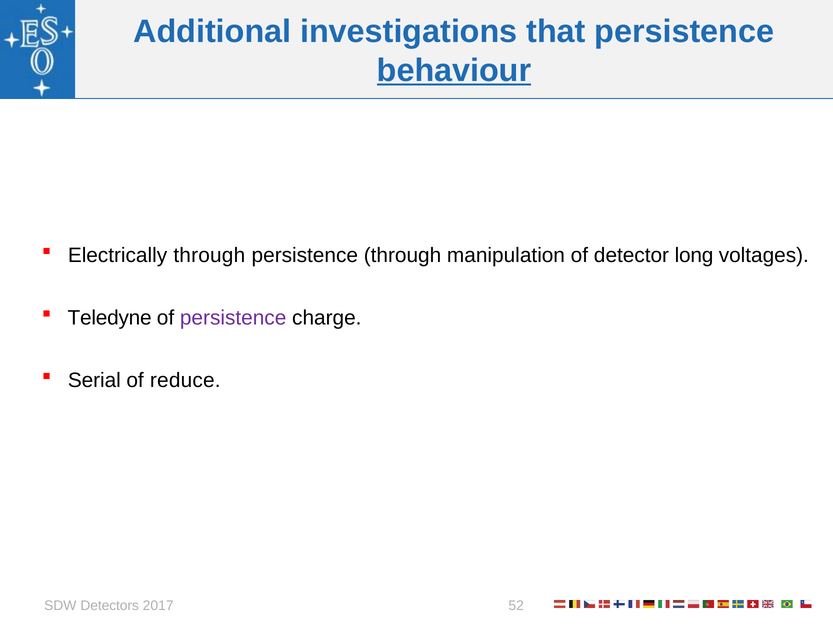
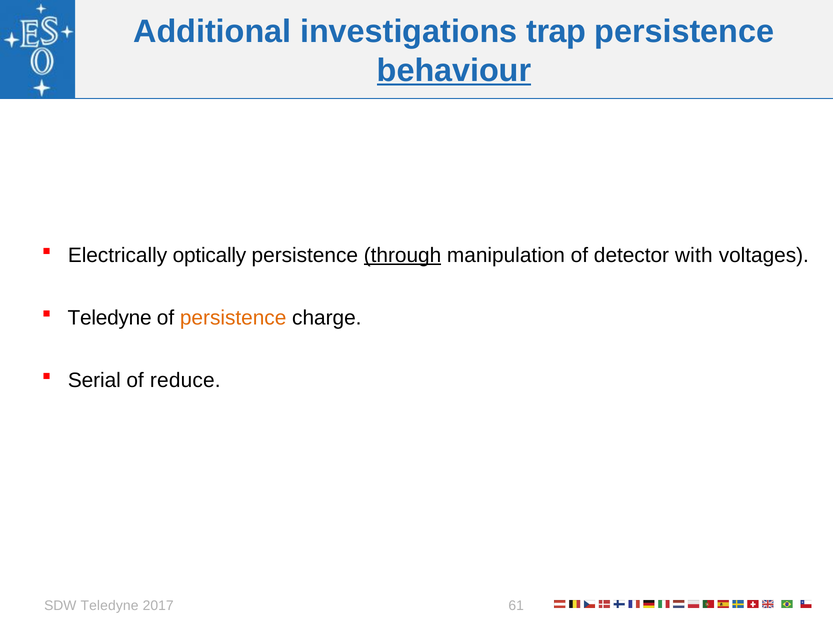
that: that -> trap
Electrically through: through -> optically
through at (402, 255) underline: none -> present
long: long -> with
persistence at (233, 318) colour: purple -> orange
SDW Detectors: Detectors -> Teledyne
52: 52 -> 61
